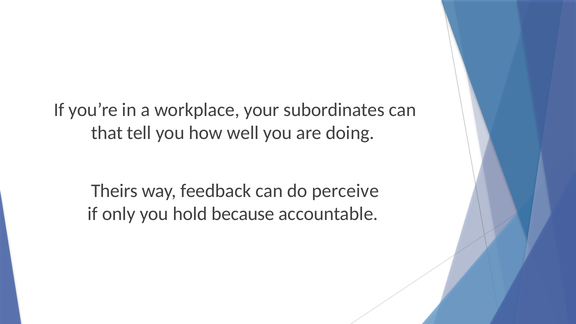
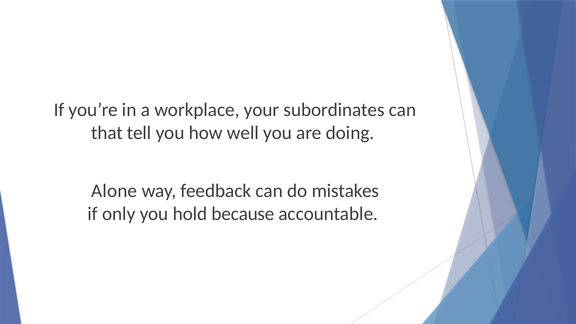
Theirs: Theirs -> Alone
perceive: perceive -> mistakes
